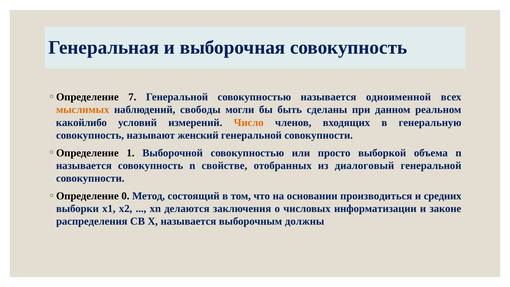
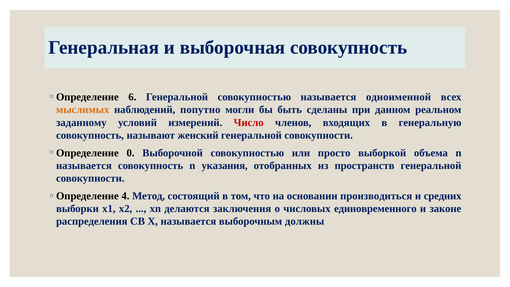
7: 7 -> 6
свободы: свободы -> попутно
какойлибо: какойлибо -> заданному
Число colour: orange -> red
1: 1 -> 0
свойстве: свойстве -> указания
диалоговый: диалоговый -> пространств
0: 0 -> 4
информатизации: информатизации -> единовременного
